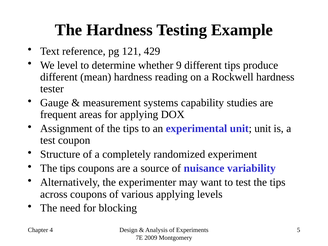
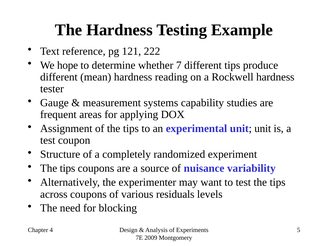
429: 429 -> 222
level: level -> hope
9: 9 -> 7
various applying: applying -> residuals
